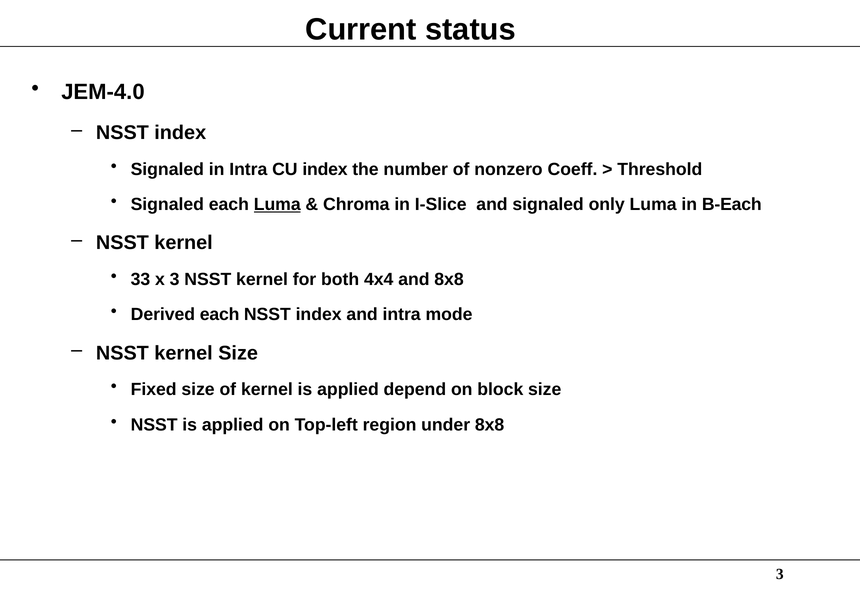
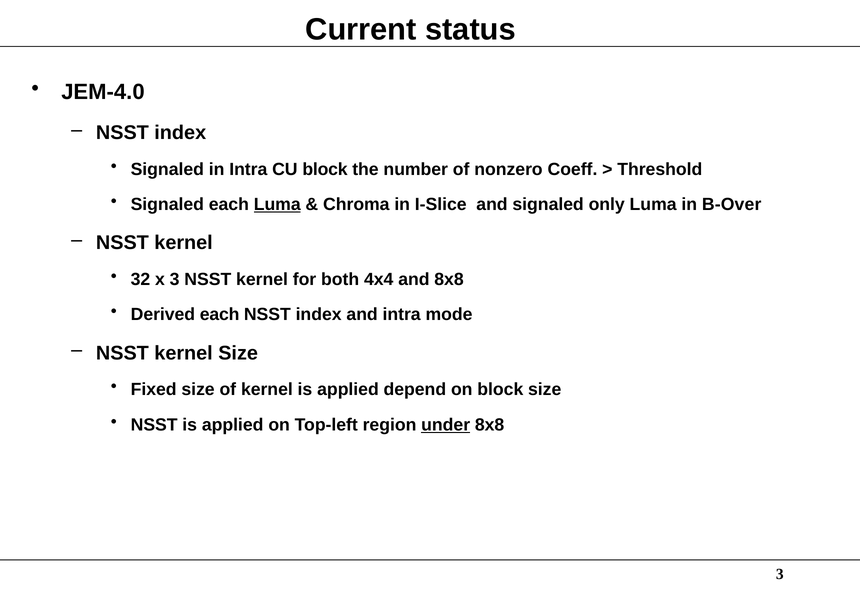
CU index: index -> block
B-Each: B-Each -> B-Over
33: 33 -> 32
under underline: none -> present
